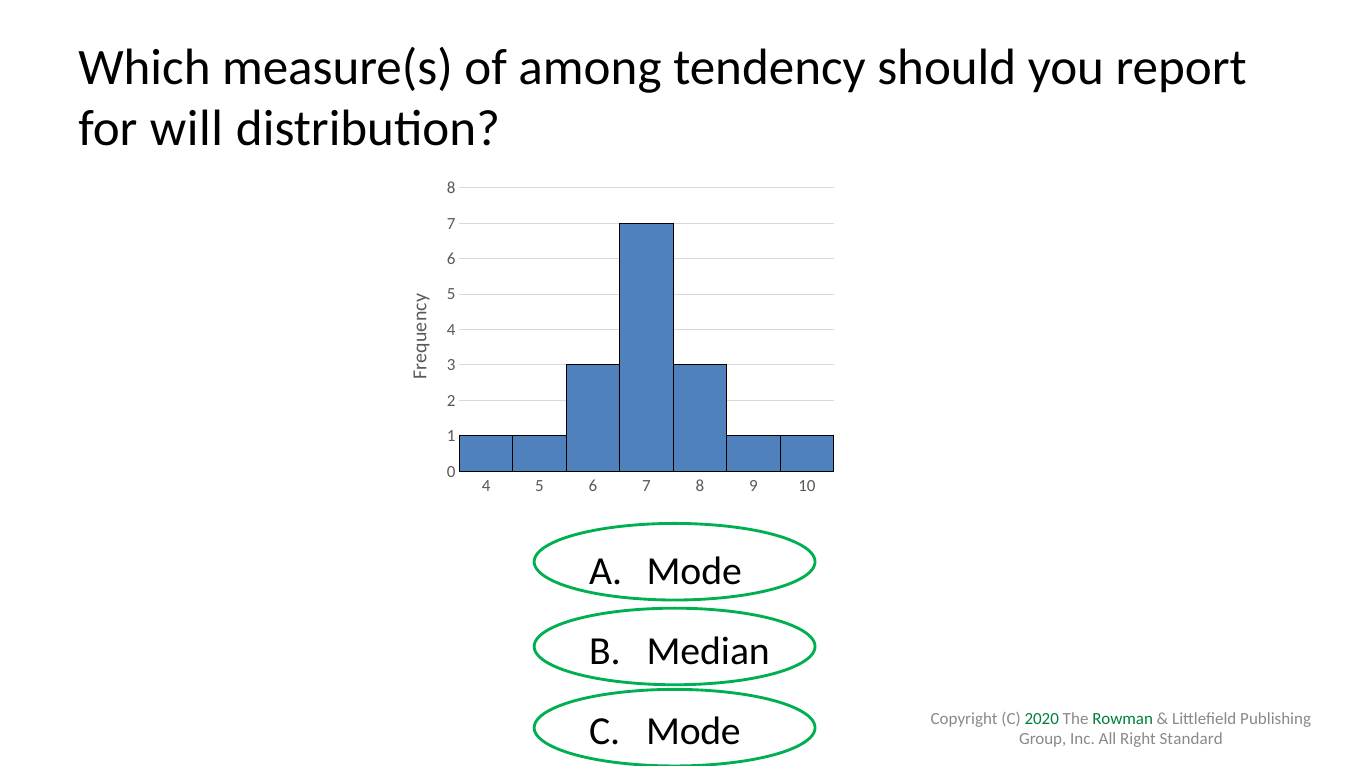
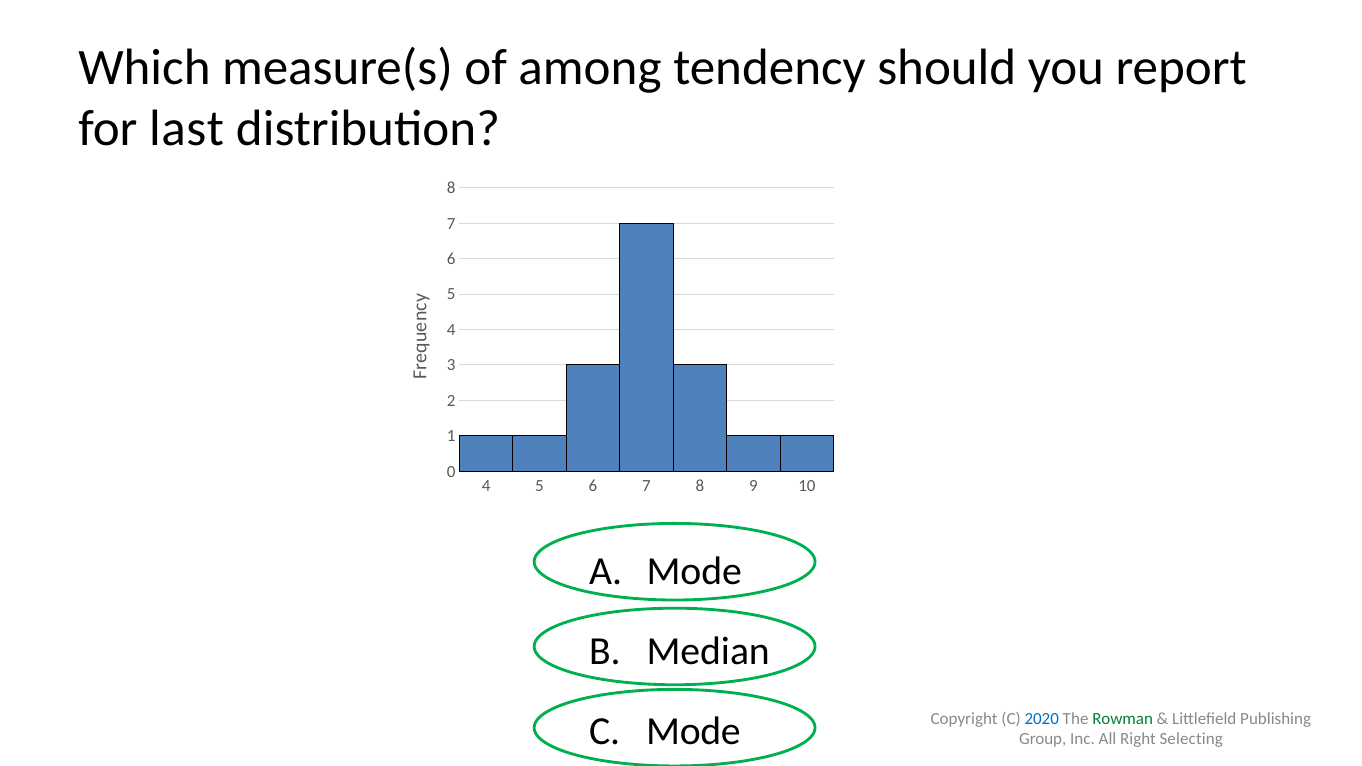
will: will -> last
2020 colour: green -> blue
Standard: Standard -> Selecting
